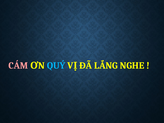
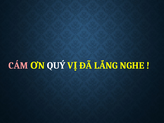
QUÝ colour: light blue -> white
